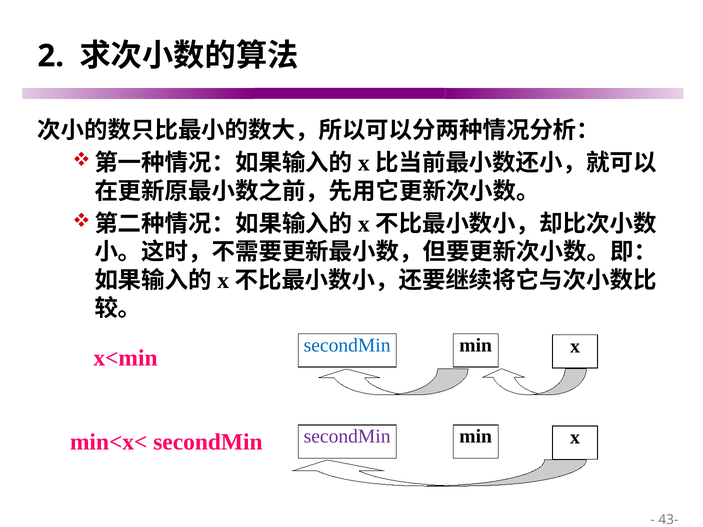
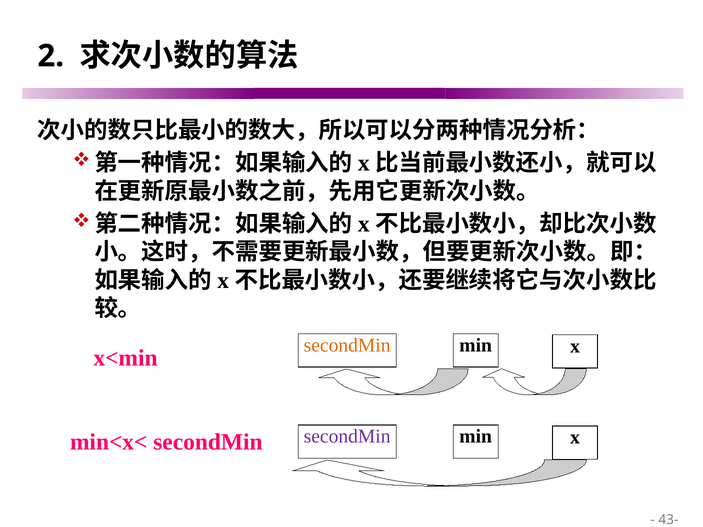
secondMin at (347, 345) colour: blue -> orange
